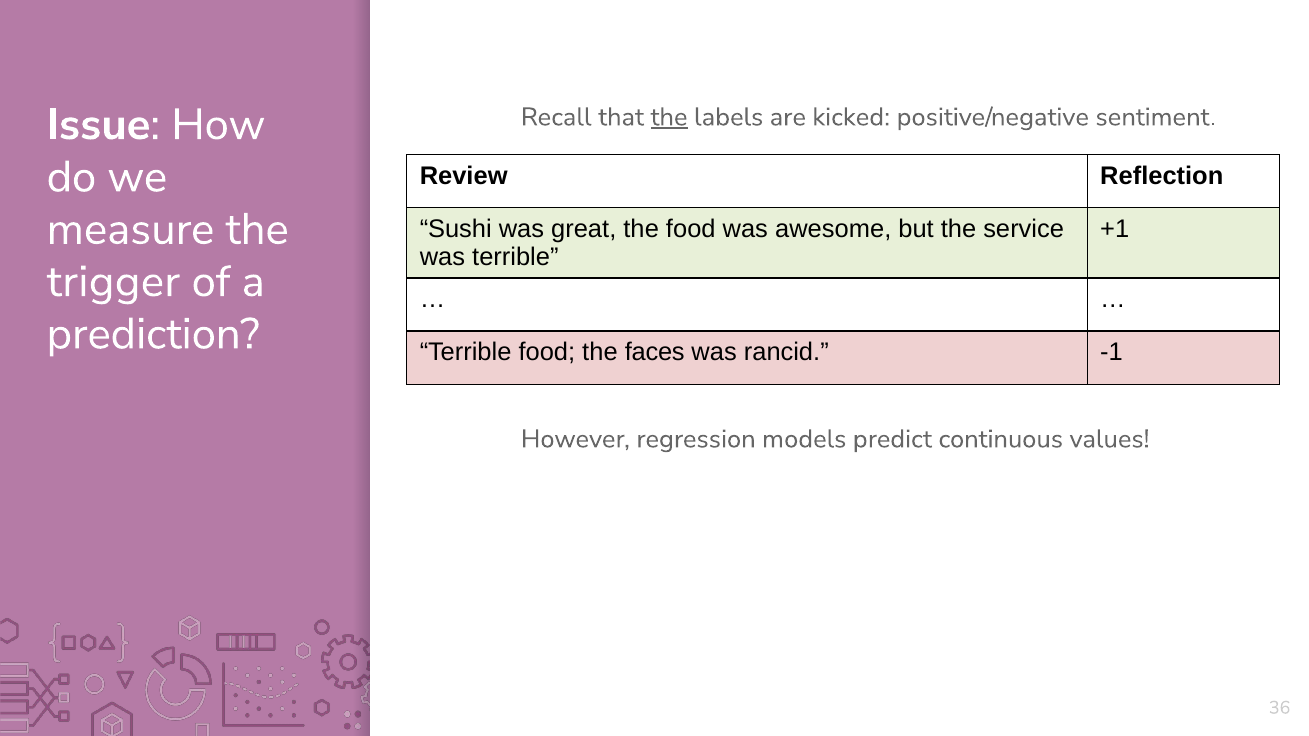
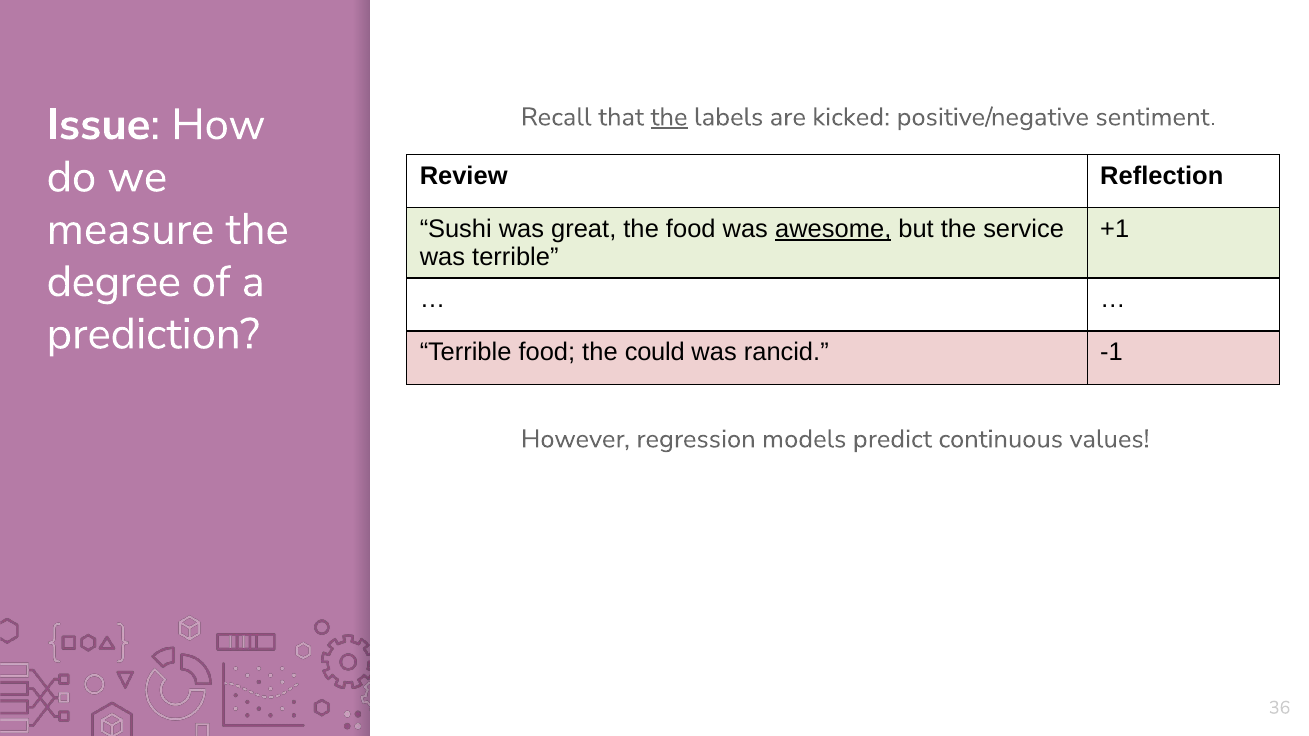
awesome underline: none -> present
trigger: trigger -> degree
faces: faces -> could
